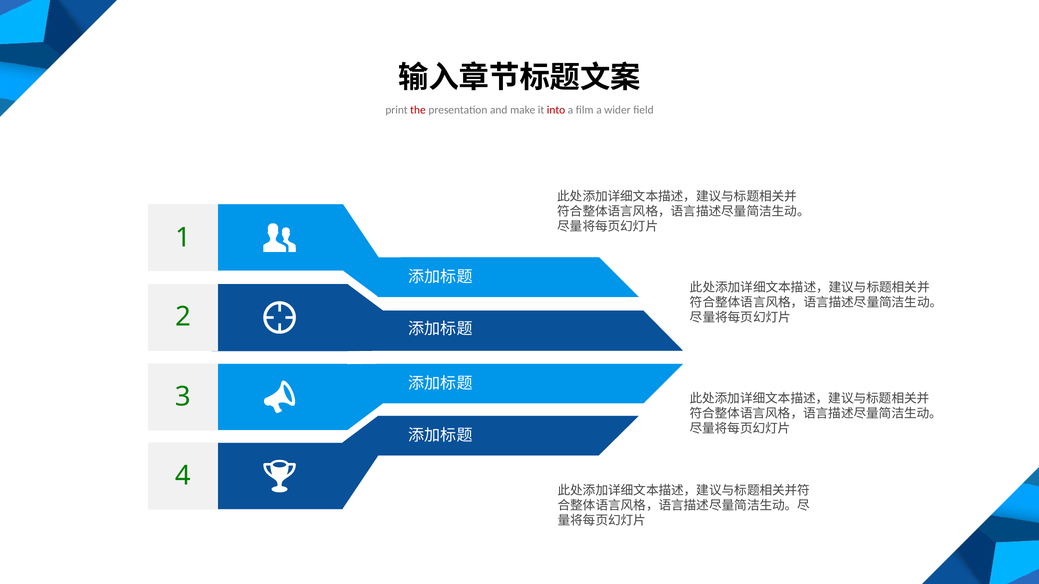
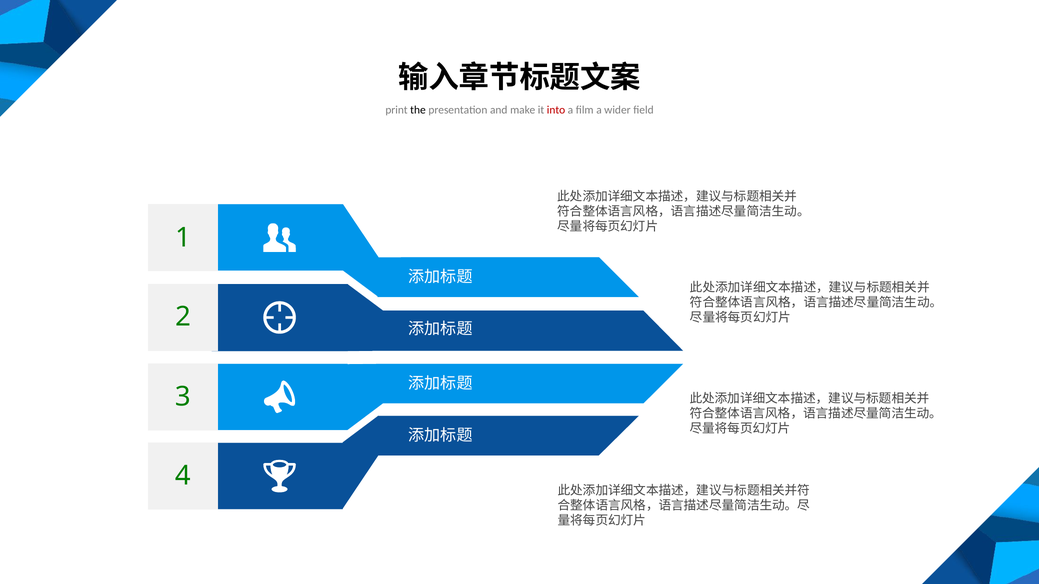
the colour: red -> black
